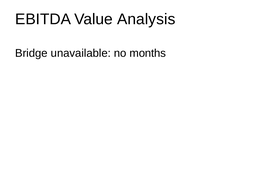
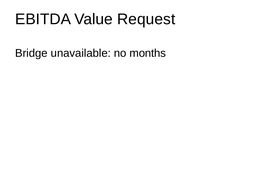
Analysis: Analysis -> Request
